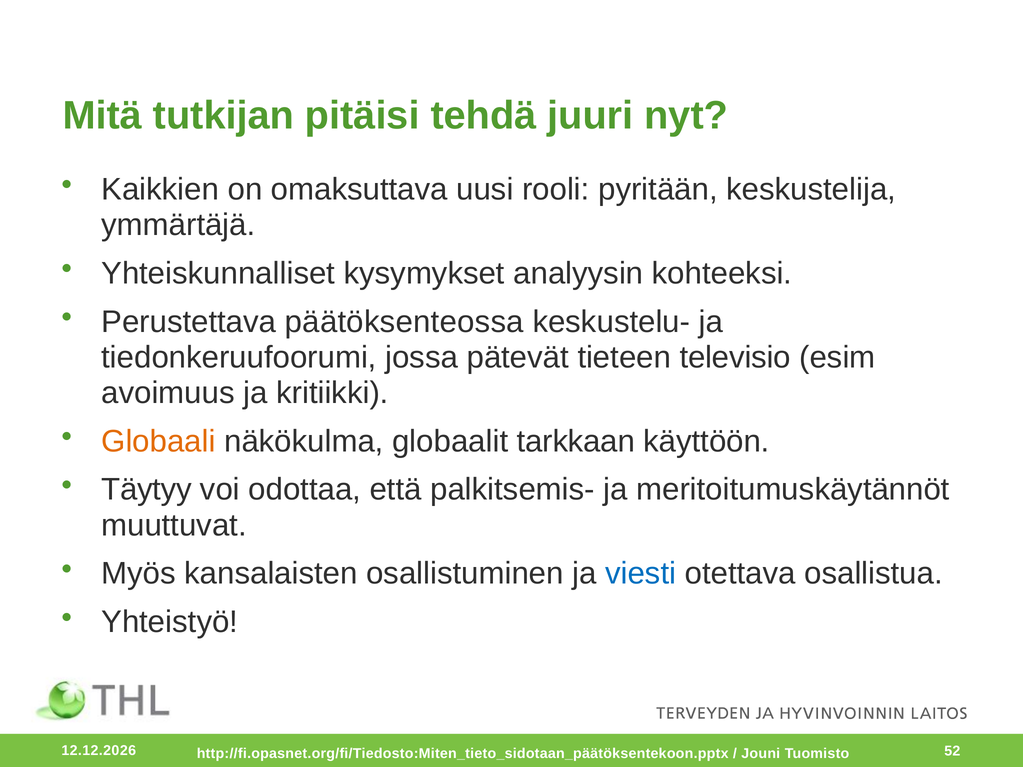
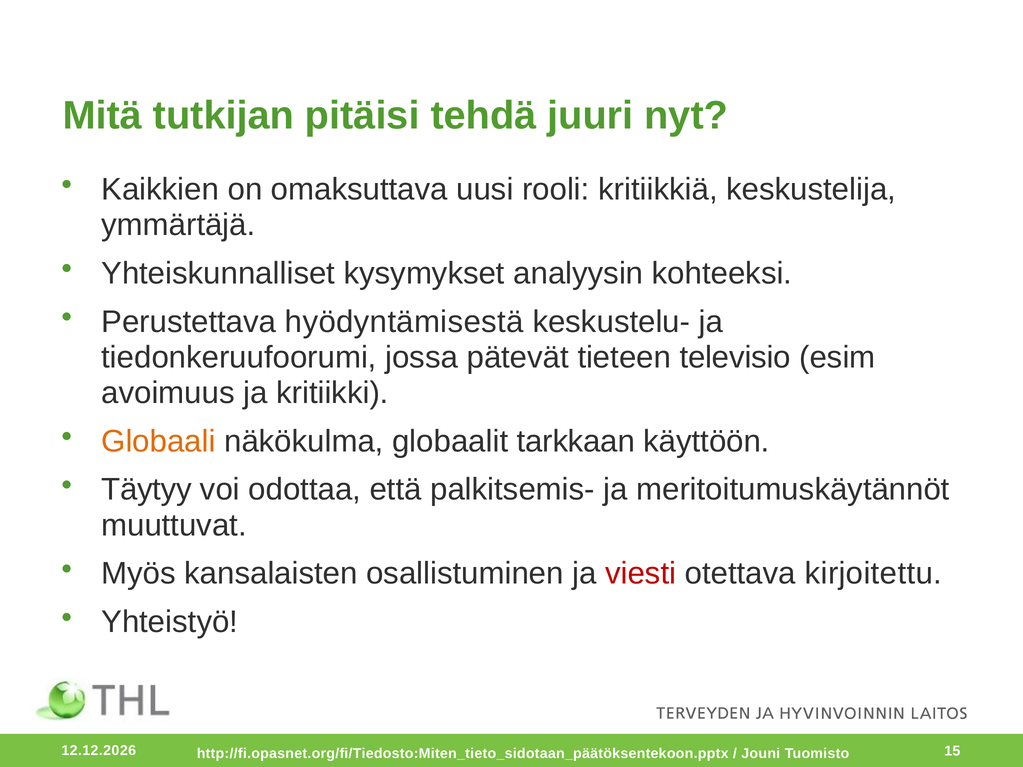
pyritään: pyritään -> kritiikkiä
päätöksenteossa: päätöksenteossa -> hyödyntämisestä
viesti colour: blue -> red
osallistua: osallistua -> kirjoitettu
52: 52 -> 15
